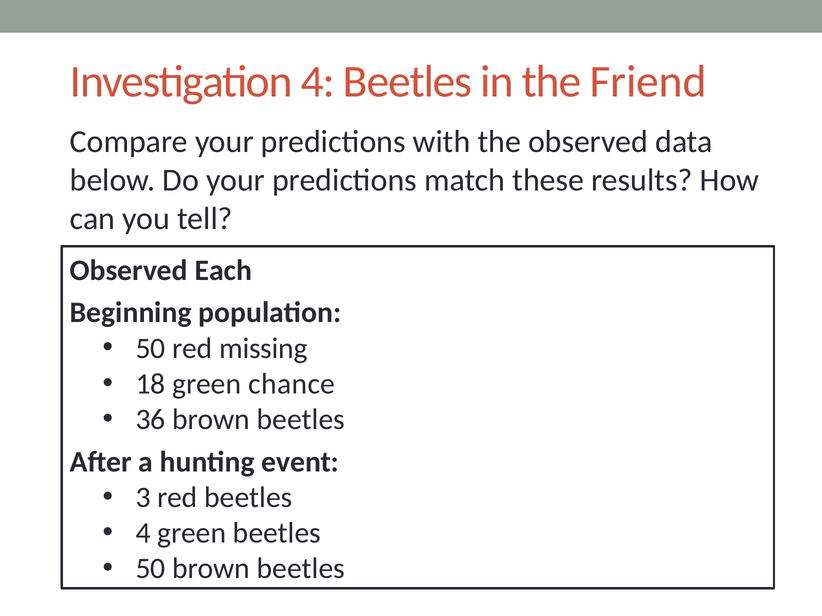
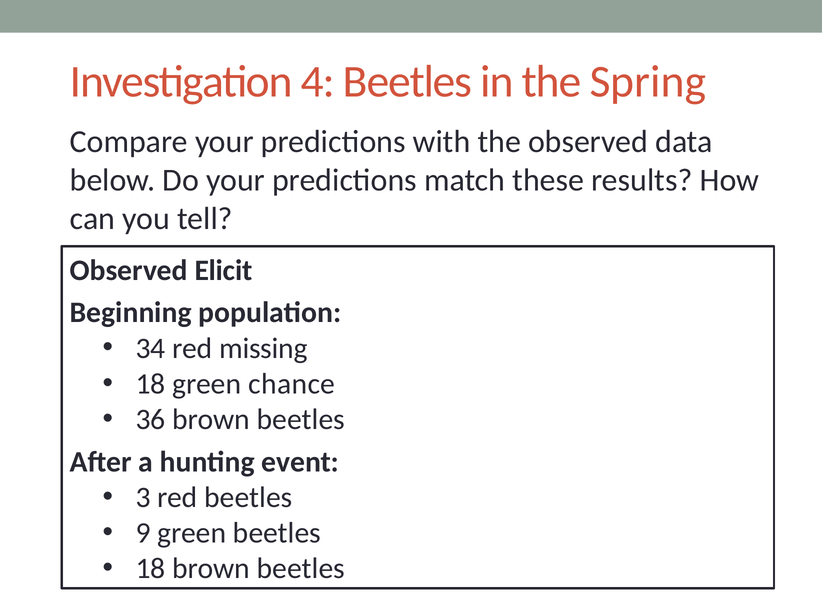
Friend: Friend -> Spring
Each: Each -> Elicit
50 at (150, 349): 50 -> 34
4 at (143, 533): 4 -> 9
50 at (150, 569): 50 -> 18
